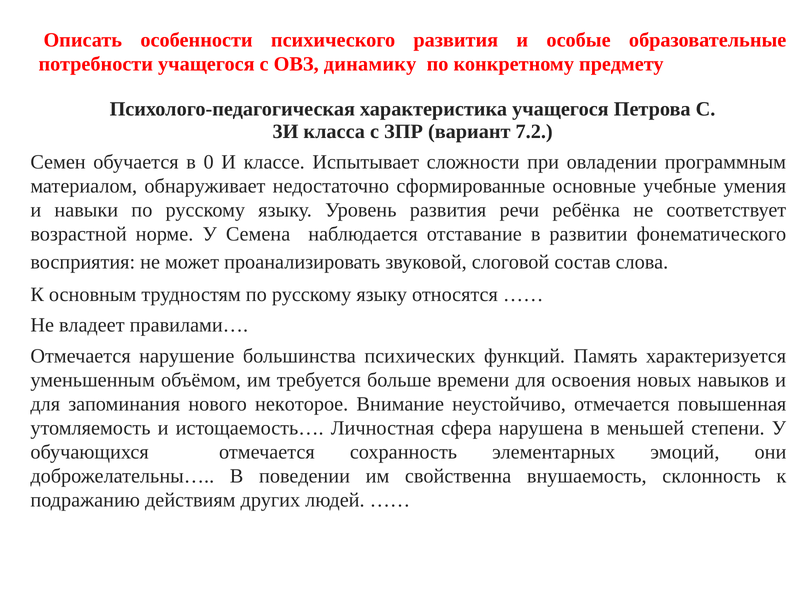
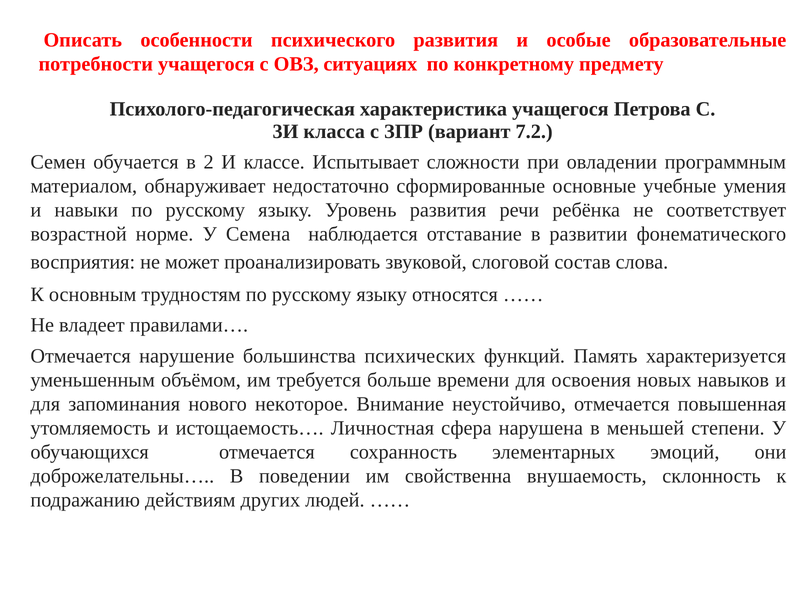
динамику: динамику -> ситуациях
0: 0 -> 2
